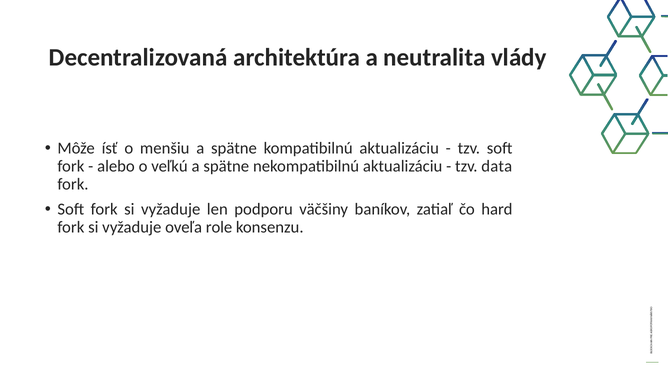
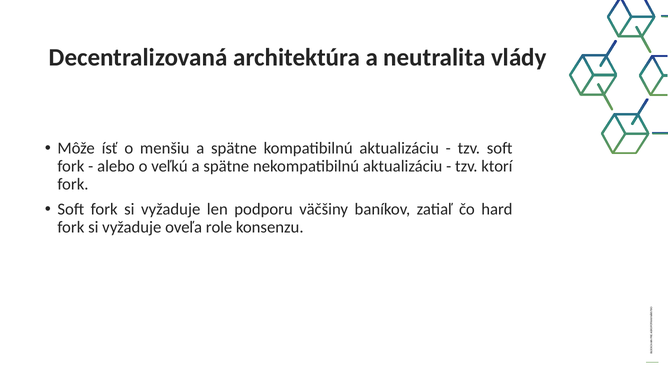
data: data -> ktorí
